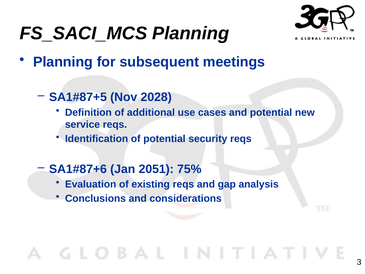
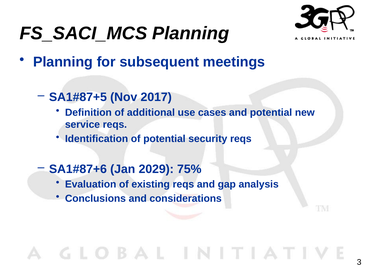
2028: 2028 -> 2017
2051: 2051 -> 2029
